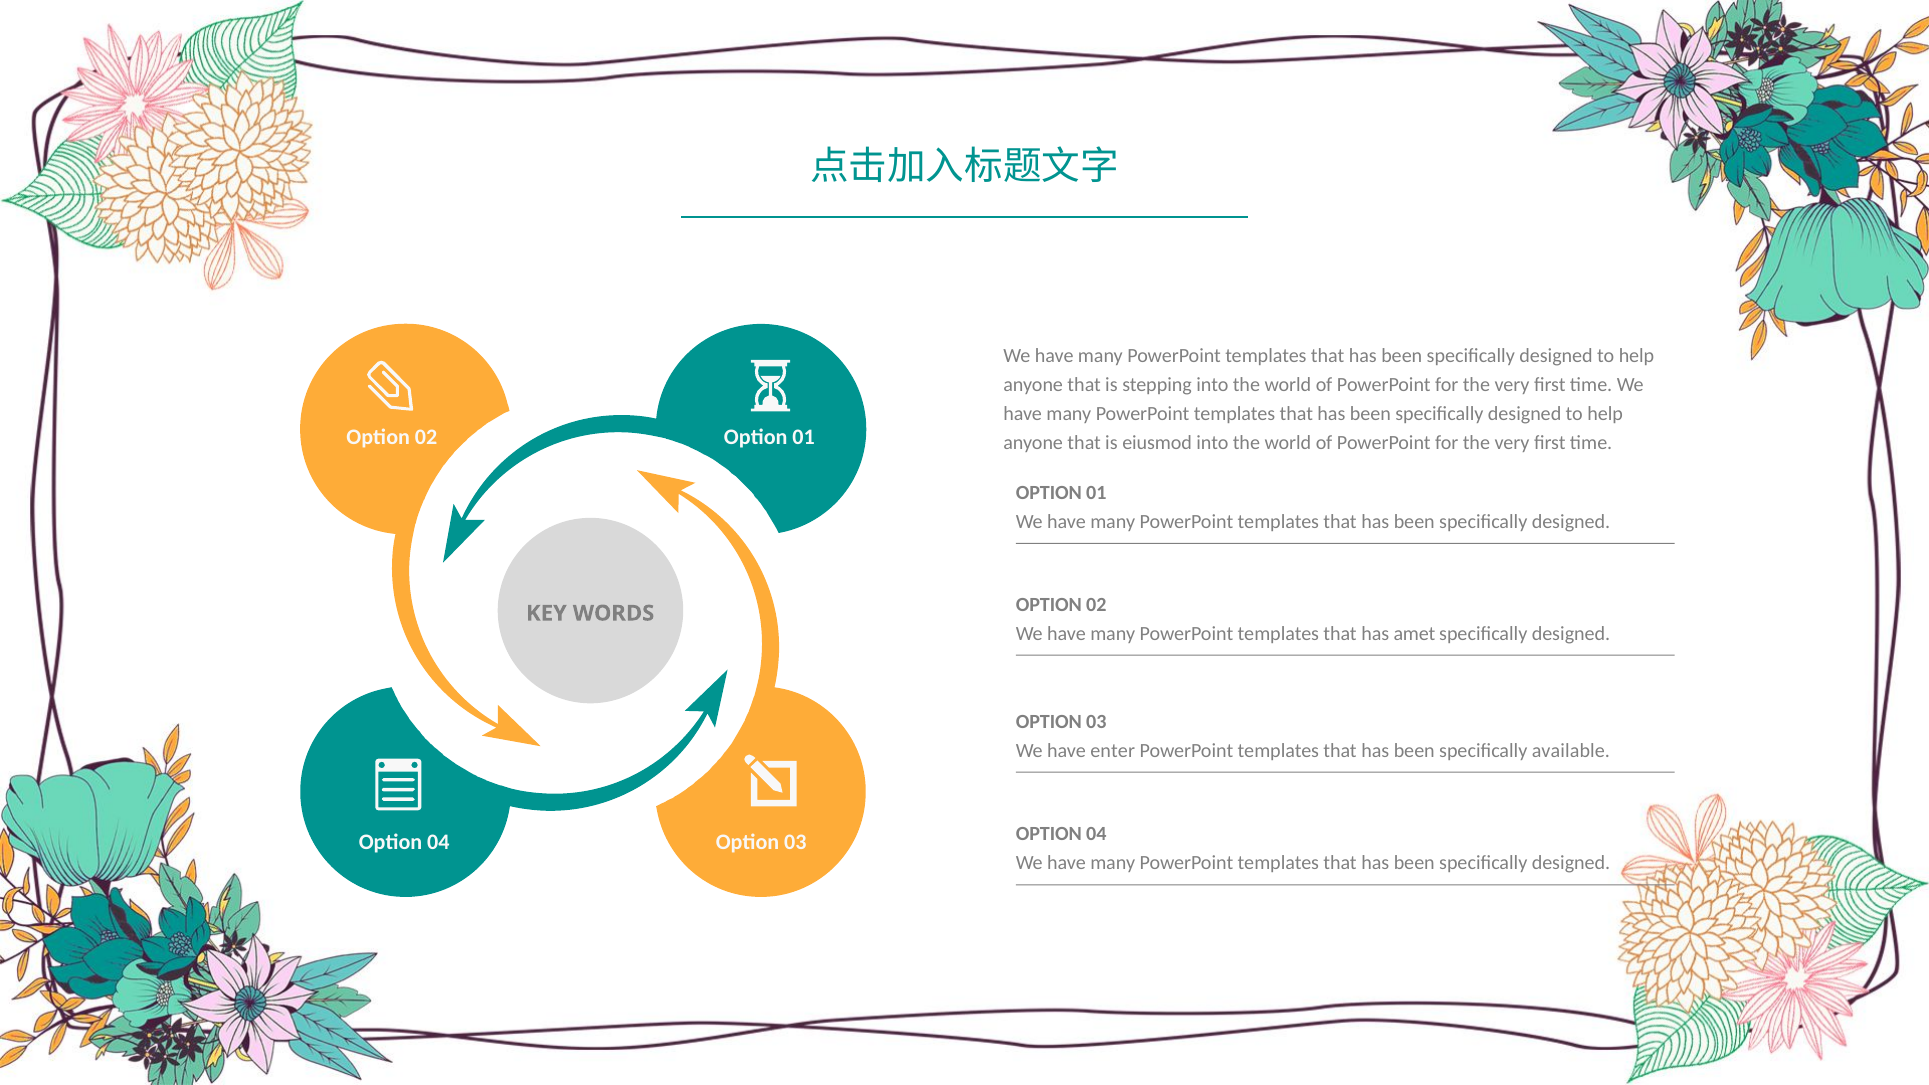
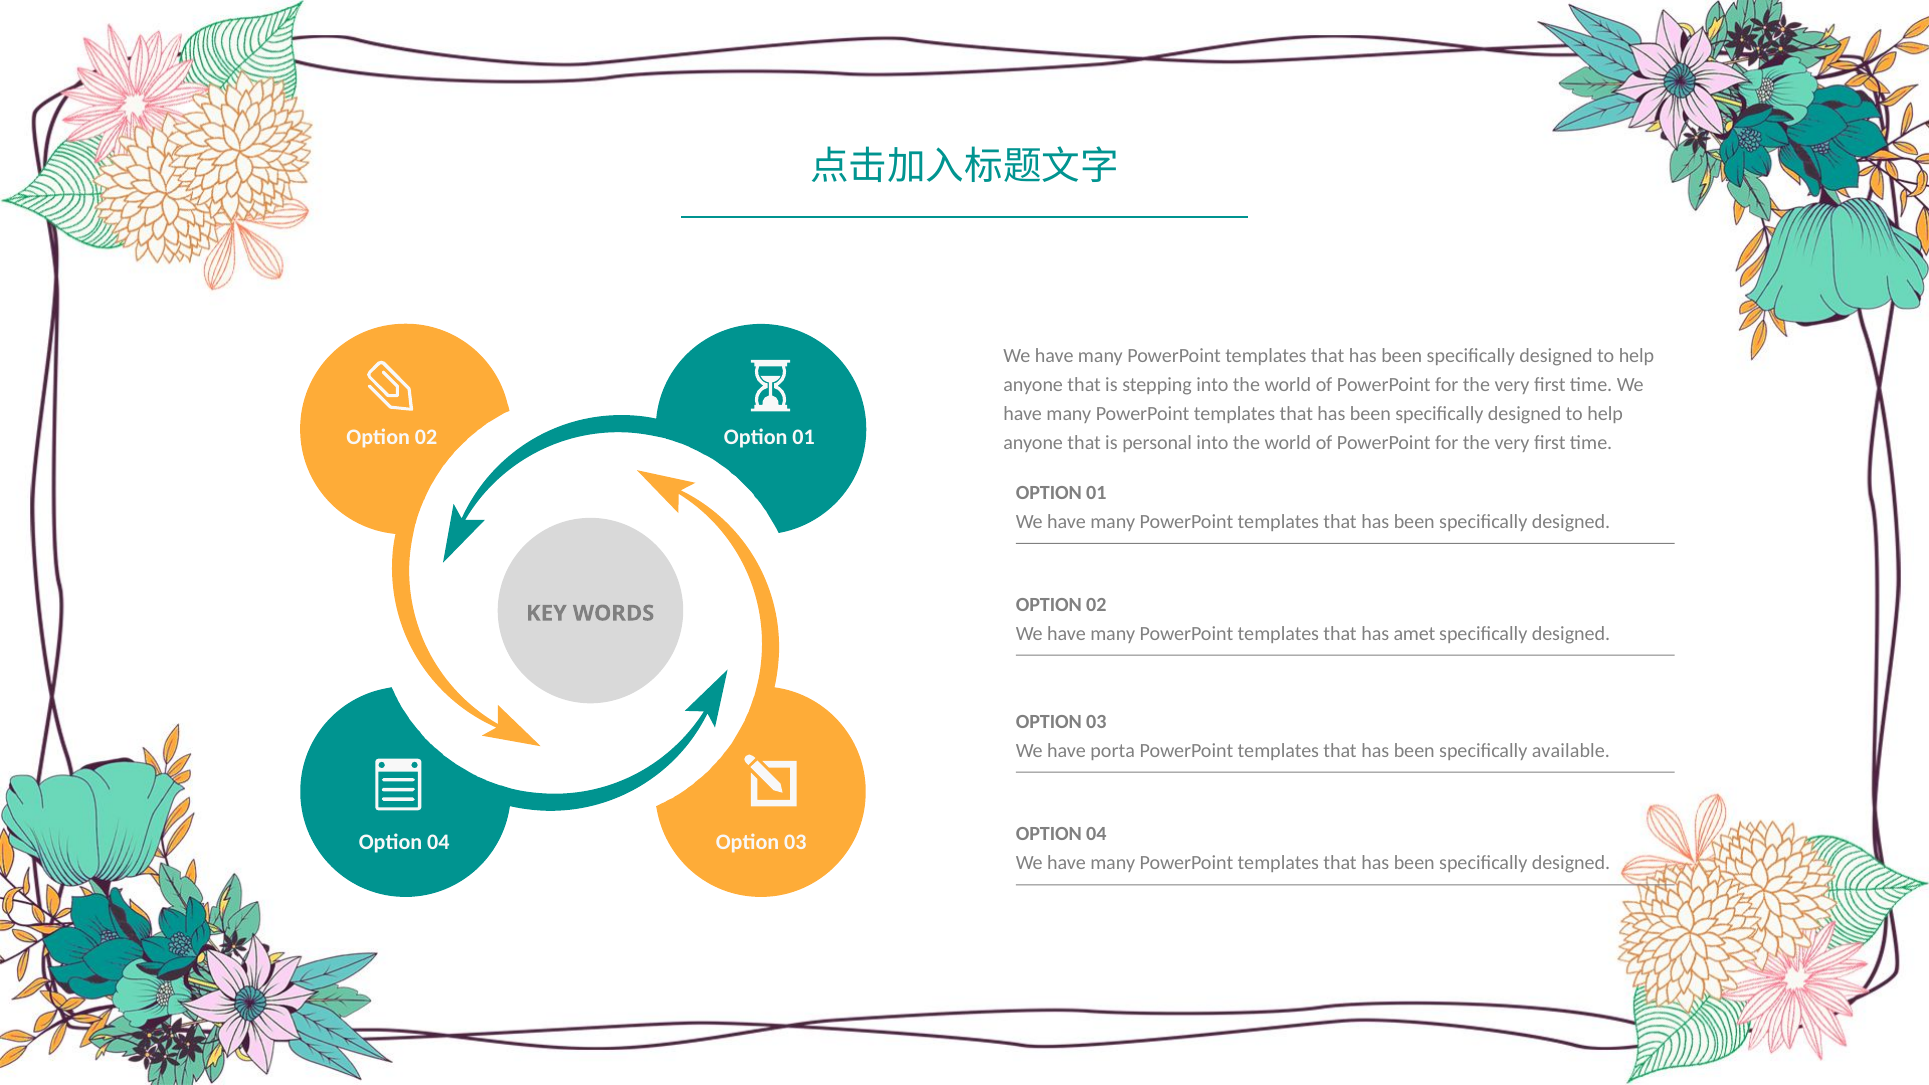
eiusmod: eiusmod -> personal
enter: enter -> porta
